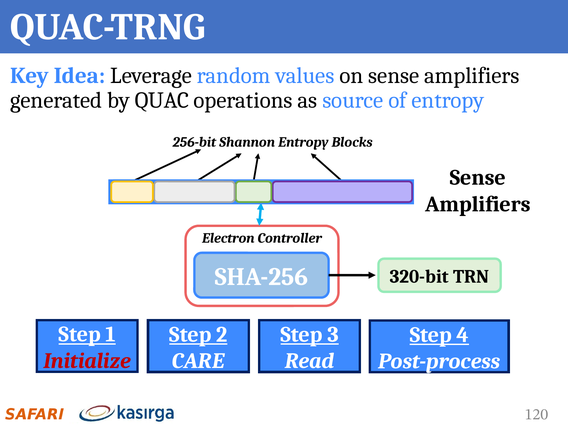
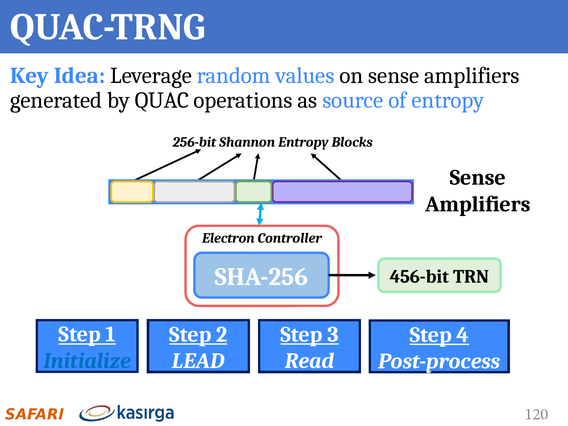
320-bit: 320-bit -> 456-bit
Initialize colour: red -> blue
CARE: CARE -> LEAD
